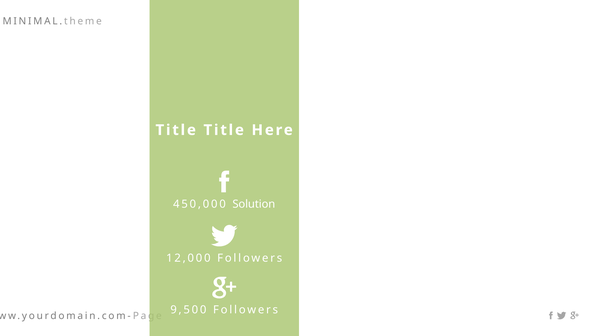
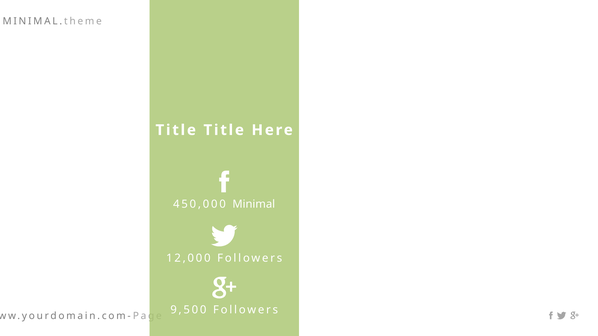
Solution: Solution -> Minimal
